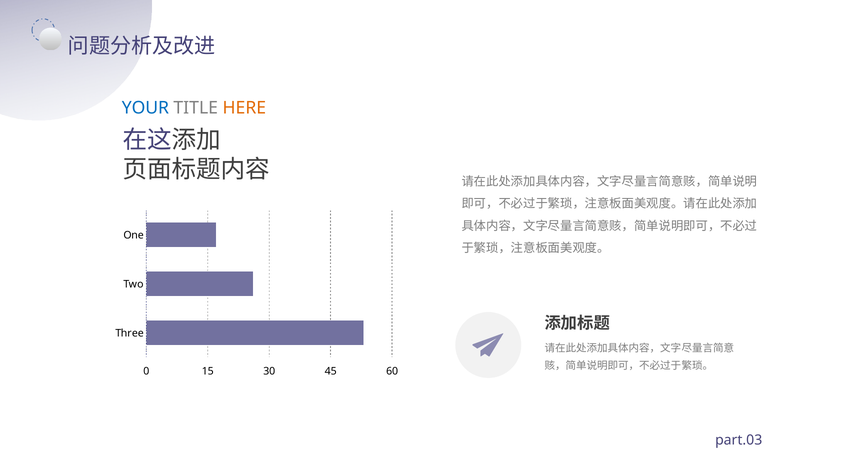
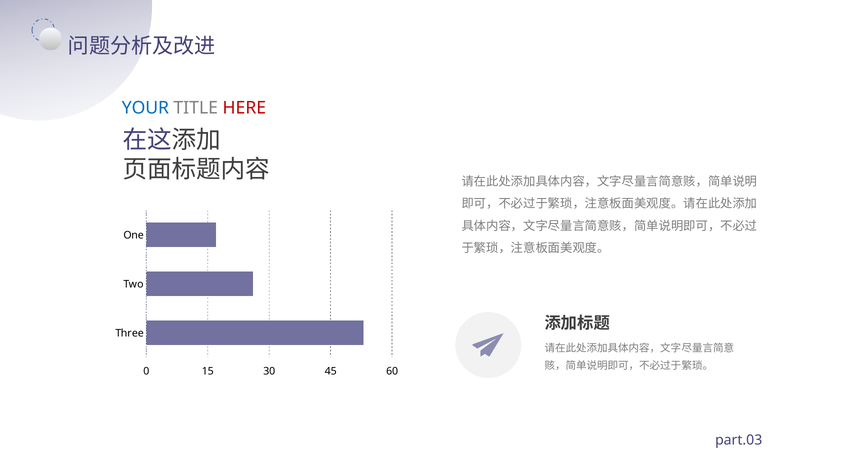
HERE colour: orange -> red
